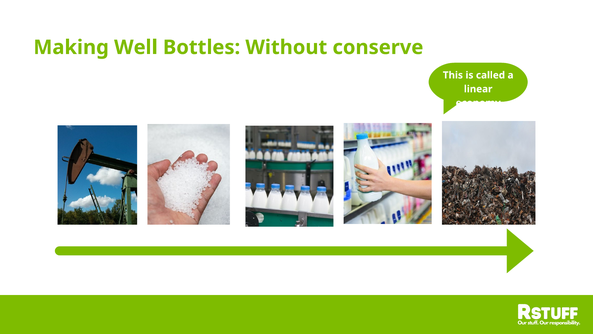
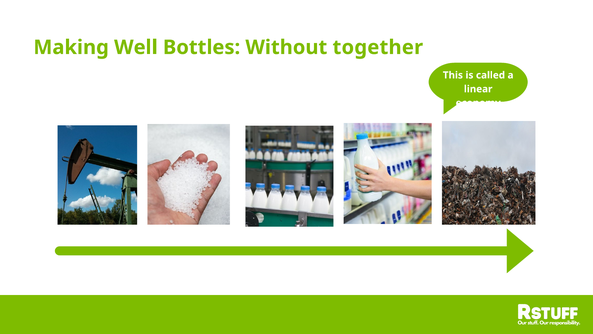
conserve: conserve -> together
